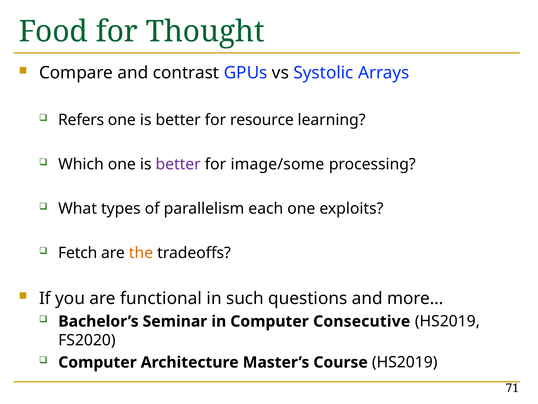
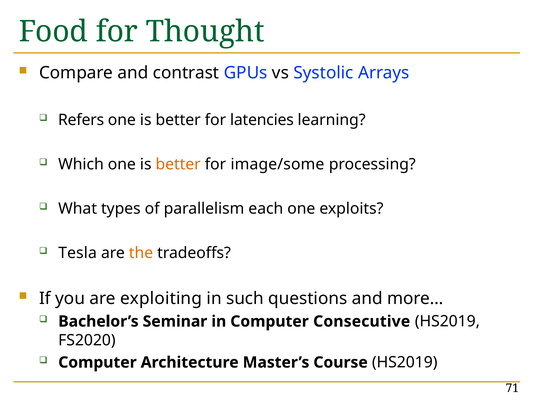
resource: resource -> latencies
better at (178, 164) colour: purple -> orange
Fetch: Fetch -> Tesla
functional: functional -> exploiting
